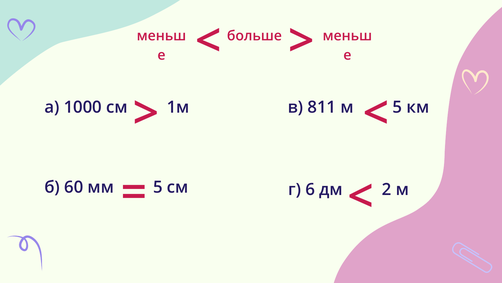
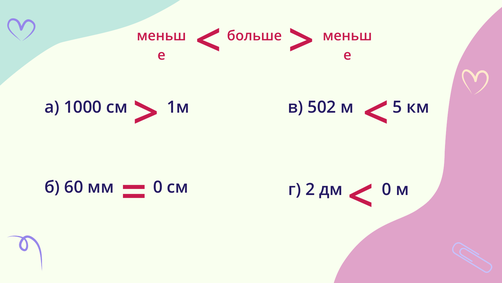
811: 811 -> 502
мм 5: 5 -> 0
6: 6 -> 2
дм 2: 2 -> 0
